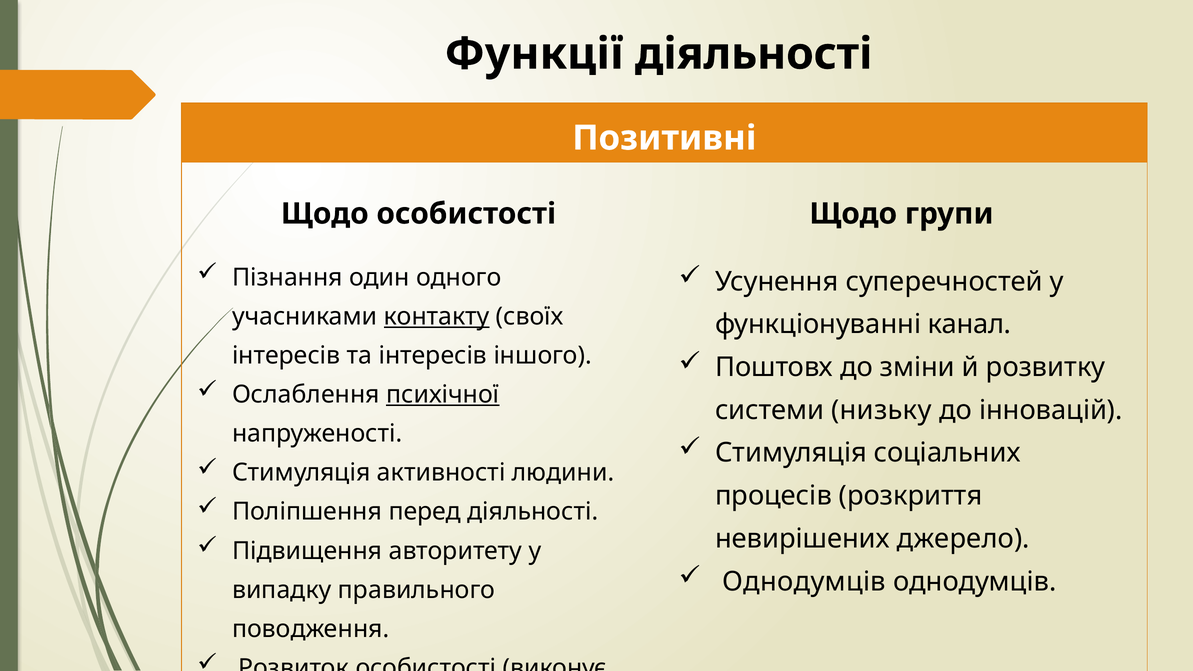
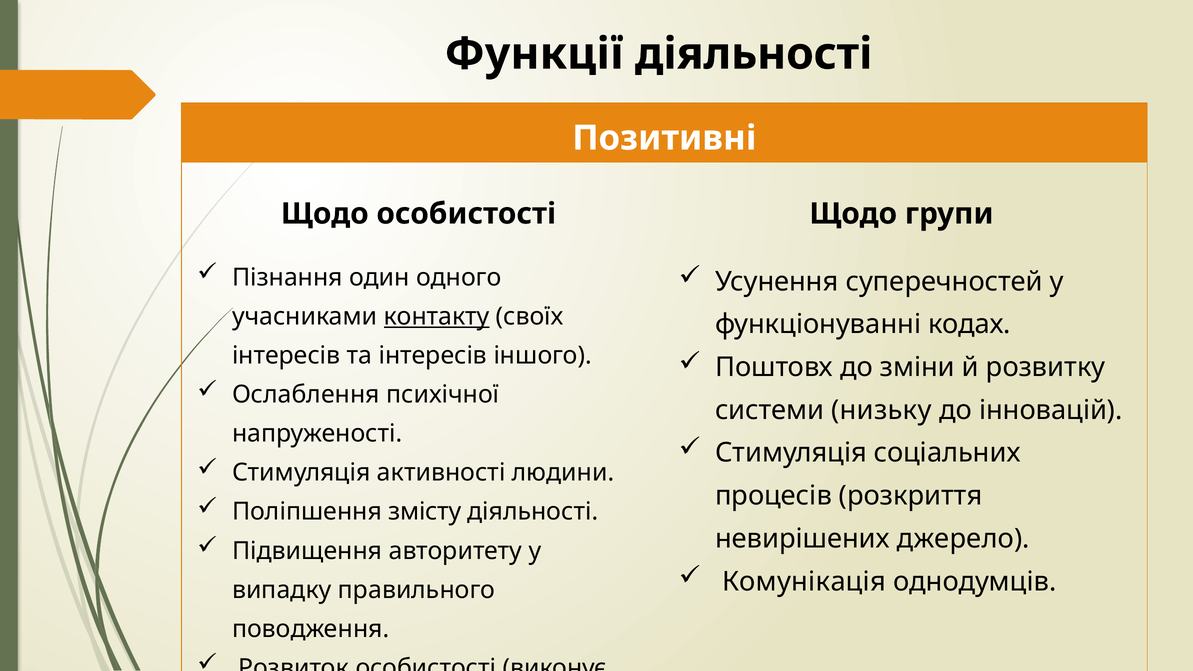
канал: канал -> кодах
психічної underline: present -> none
перед: перед -> змісту
Однодумців at (804, 582): Однодумців -> Комунікація
